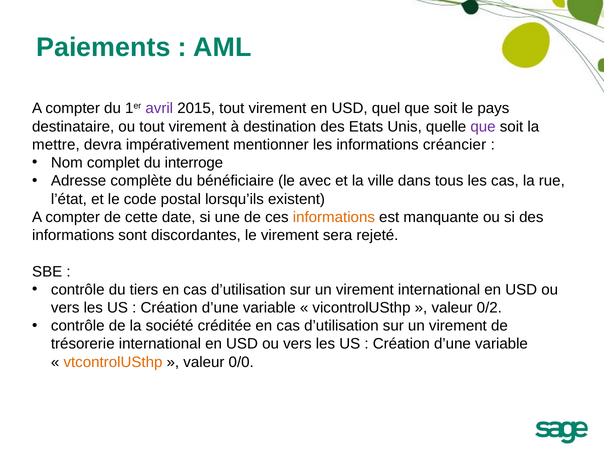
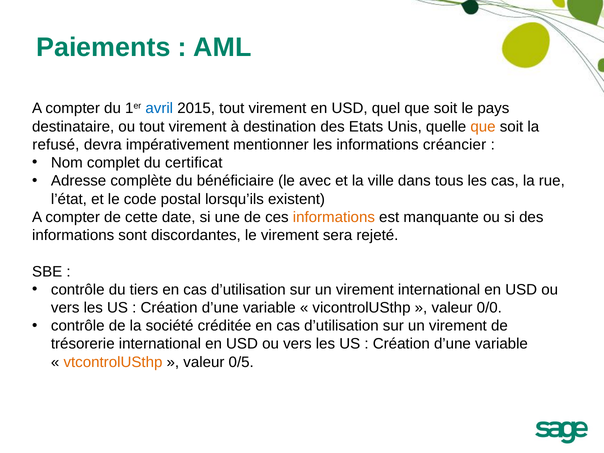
avril colour: purple -> blue
que at (483, 127) colour: purple -> orange
mettre: mettre -> refusé
interroge: interroge -> certificat
0/2: 0/2 -> 0/0
0/0: 0/0 -> 0/5
